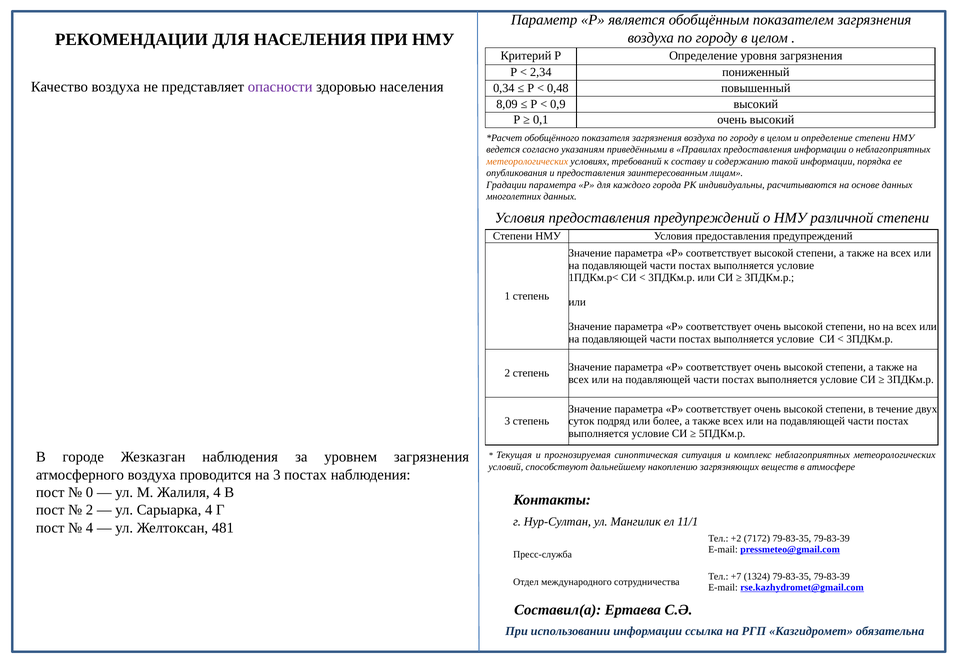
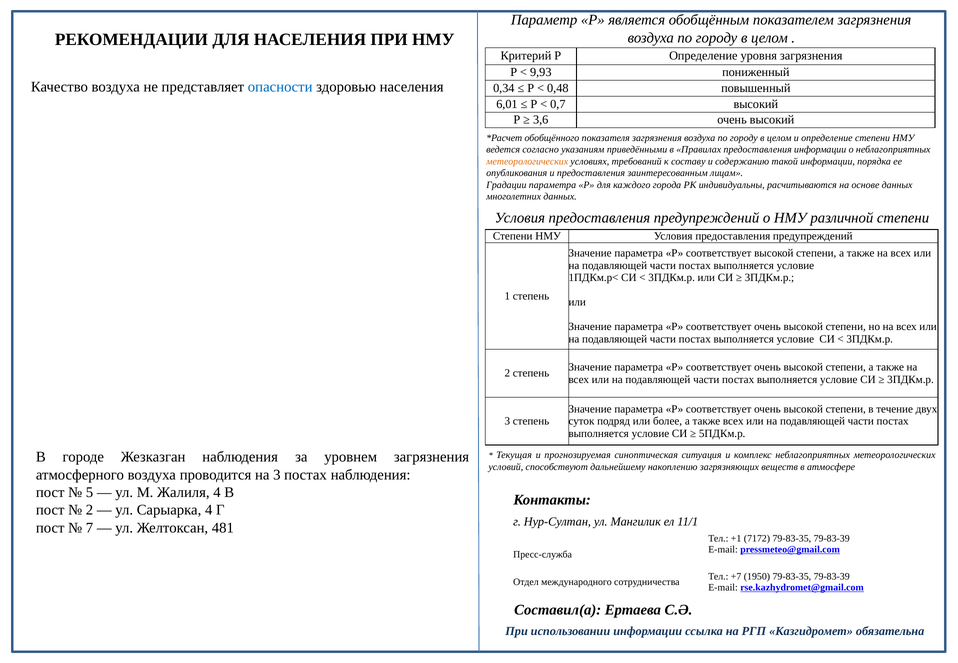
2,34: 2,34 -> 9,93
опасности colour: purple -> blue
8,09: 8,09 -> 6,01
0,9: 0,9 -> 0,7
0,1: 0,1 -> 3,6
0: 0 -> 5
4 at (90, 528): 4 -> 7
+2: +2 -> +1
1324: 1324 -> 1950
